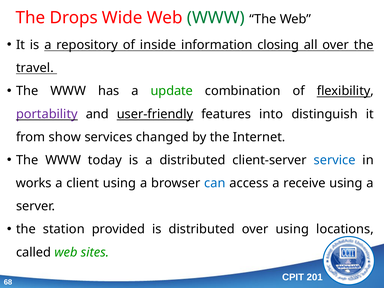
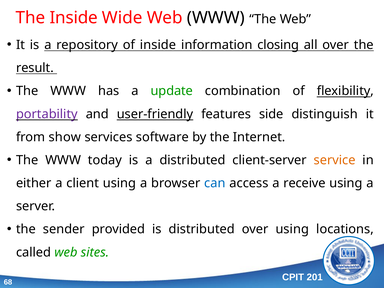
The Drops: Drops -> Inside
WWW at (216, 18) colour: green -> black
travel: travel -> result
into: into -> side
changed: changed -> software
service colour: blue -> orange
works: works -> either
station: station -> sender
